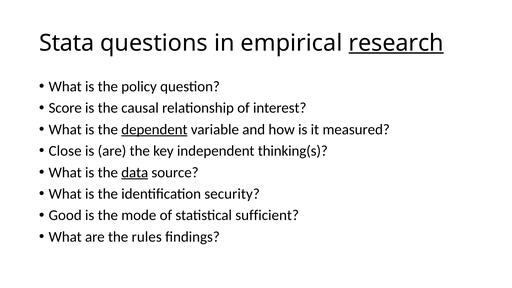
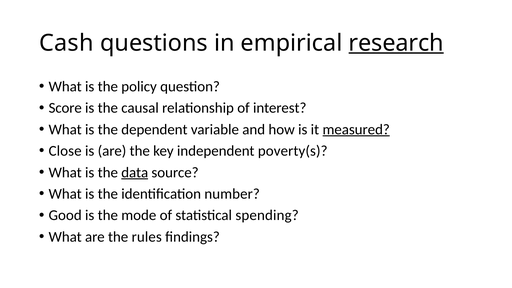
Stata: Stata -> Cash
dependent underline: present -> none
measured underline: none -> present
thinking(s: thinking(s -> poverty(s
security: security -> number
sufficient: sufficient -> spending
